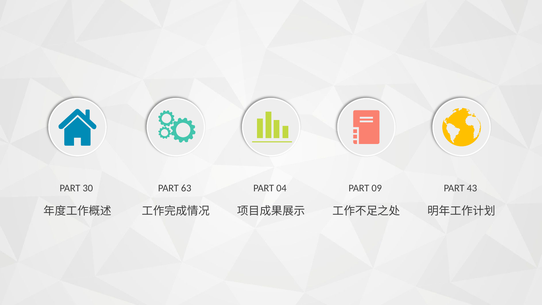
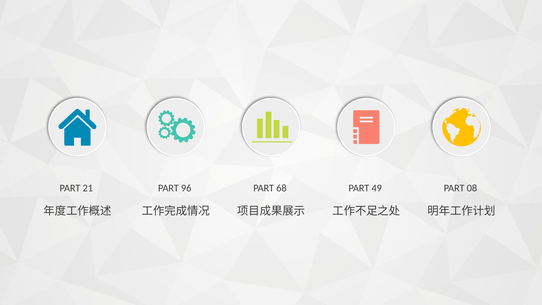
30: 30 -> 21
63: 63 -> 96
04: 04 -> 68
09: 09 -> 49
43: 43 -> 08
